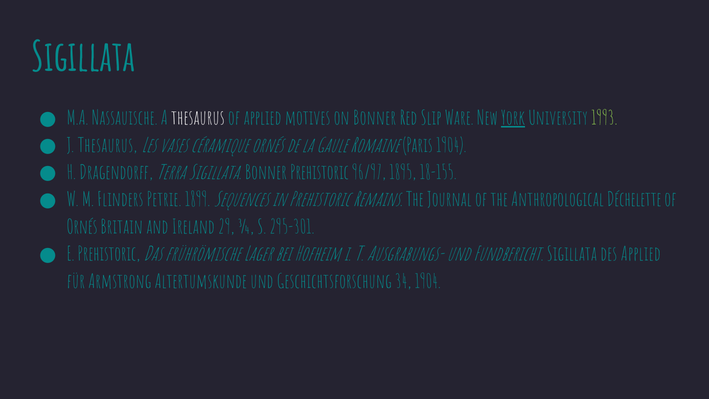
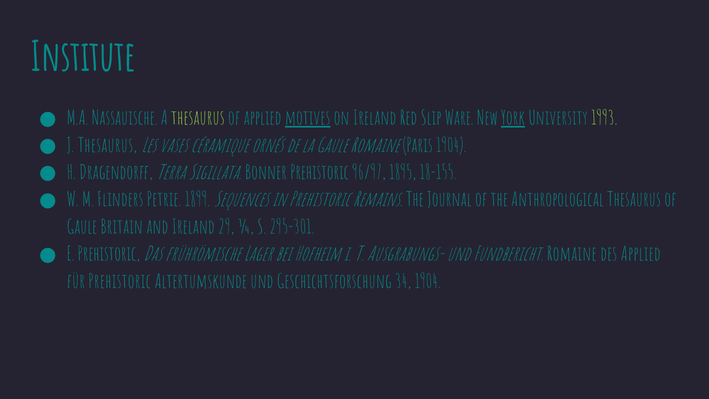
Sigillata at (83, 58): Sigillata -> Institute
thesaurus at (198, 118) colour: white -> light green
motives underline: none -> present
on Bonner: Bonner -> Ireland
Anthropological Déchelette: Déchelette -> Thesaurus
Ornés at (82, 227): Ornés -> Gaule
Fundbericht Sigillata: Sigillata -> Romaine
für Armstrong: Armstrong -> Prehistoric
